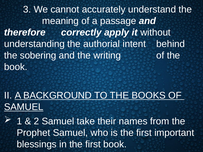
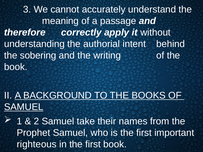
blessings: blessings -> righteous
